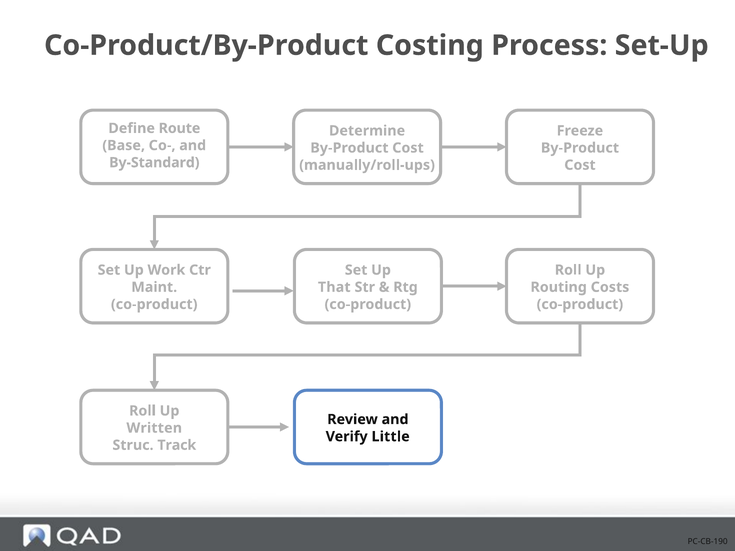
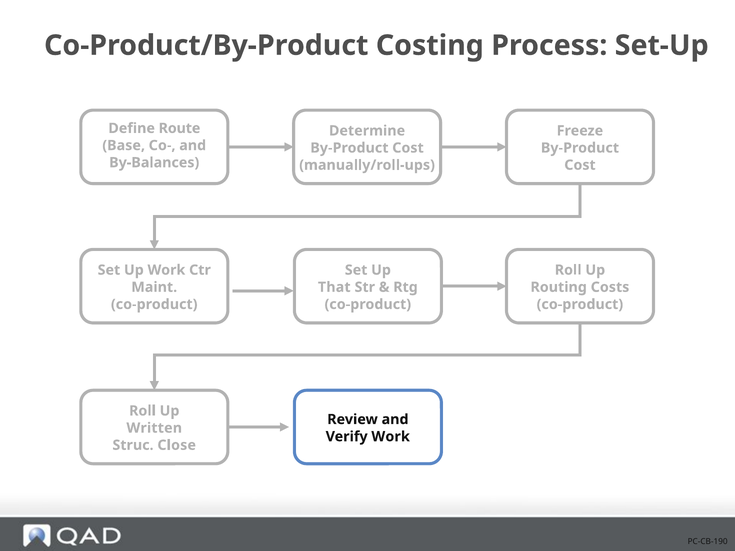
By-Standard: By-Standard -> By-Balances
Verify Little: Little -> Work
Track: Track -> Close
